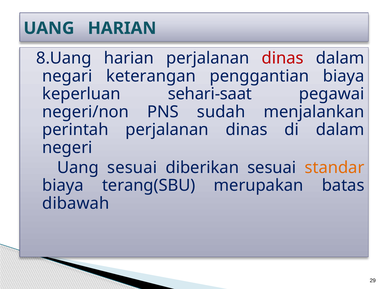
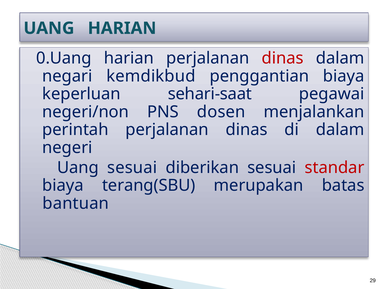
8.Uang: 8.Uang -> 0.Uang
keterangan: keterangan -> kemdikbud
sudah: sudah -> dosen
standar colour: orange -> red
dibawah: dibawah -> bantuan
